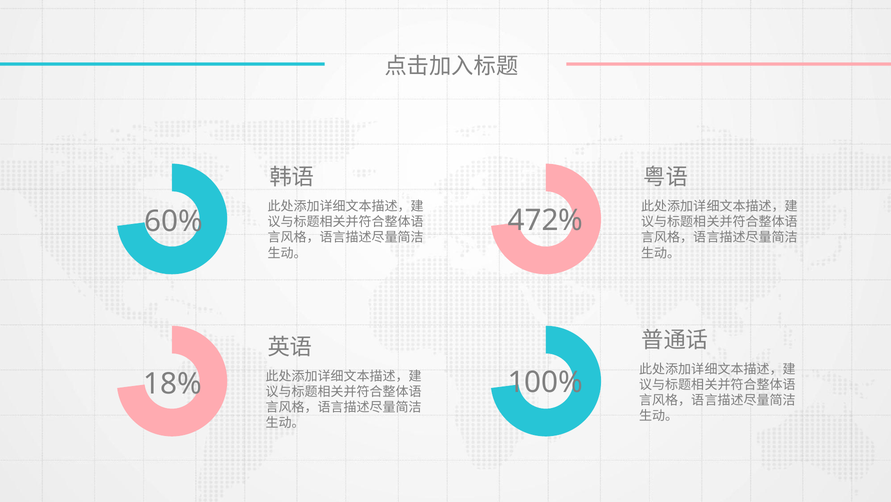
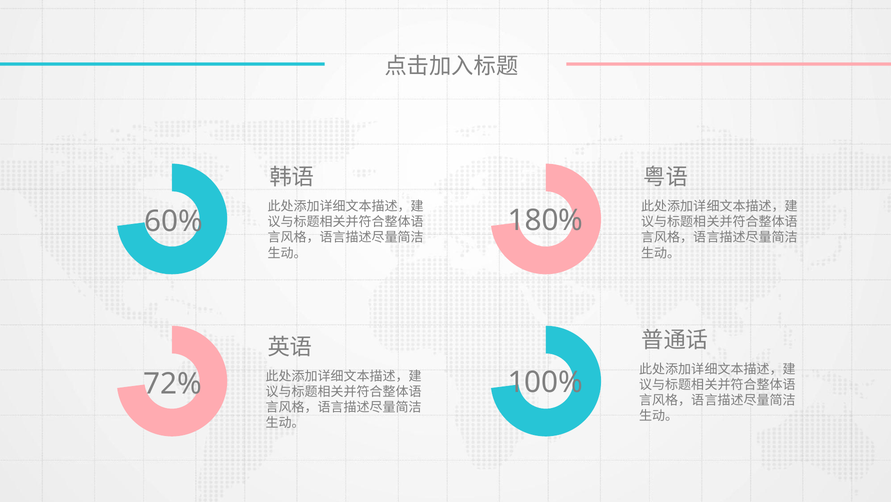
472%: 472% -> 180%
18%: 18% -> 72%
